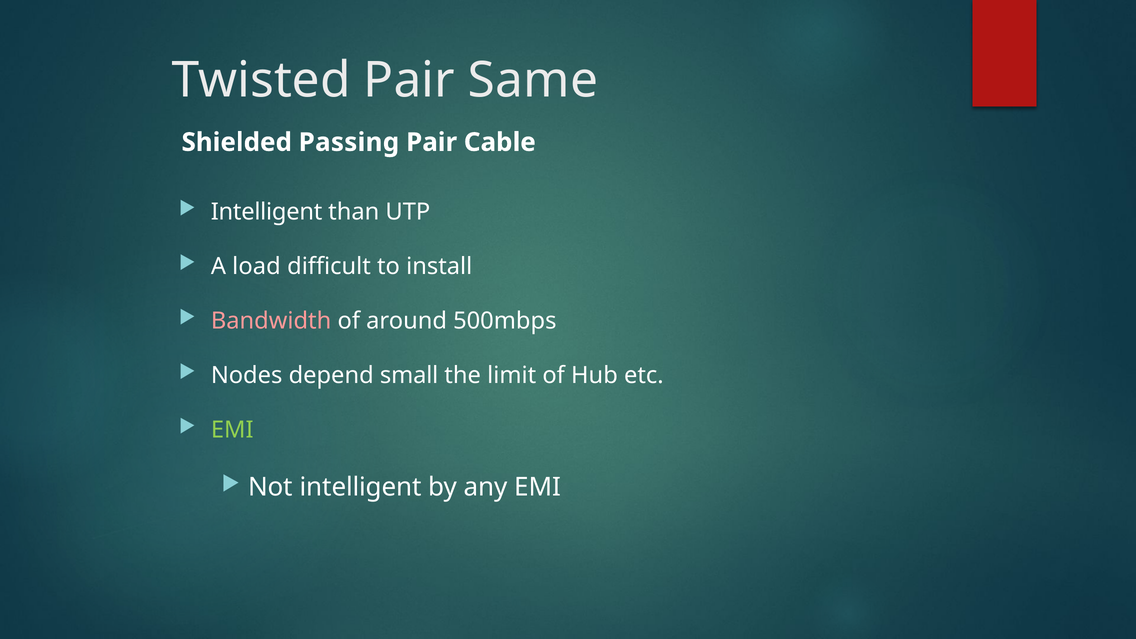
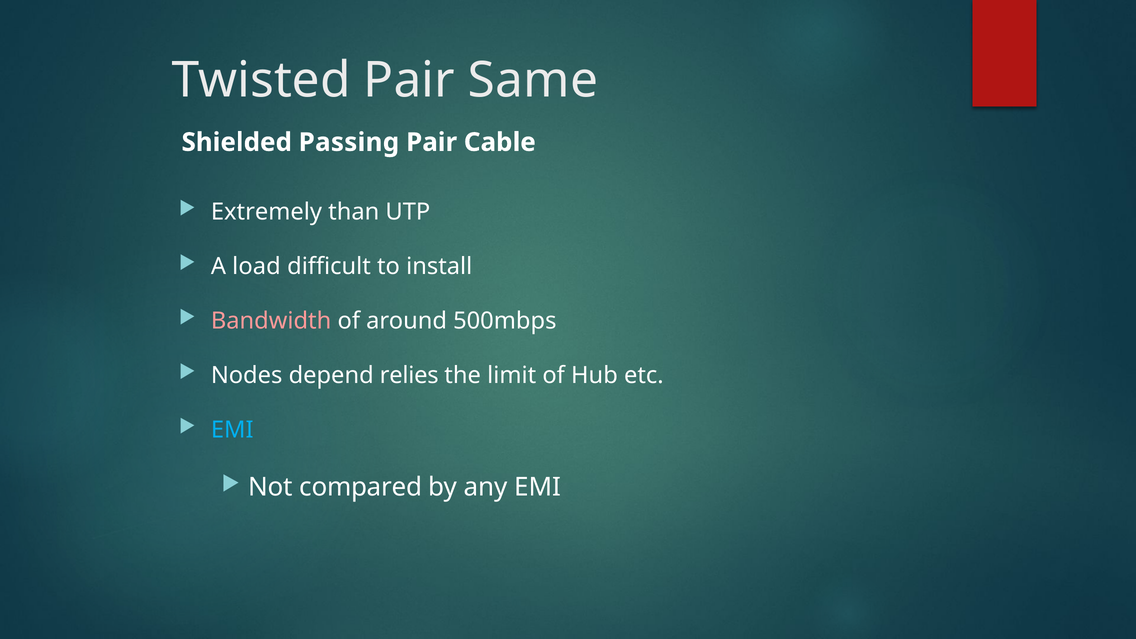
Intelligent at (267, 212): Intelligent -> Extremely
small: small -> relies
EMI at (232, 430) colour: light green -> light blue
Not intelligent: intelligent -> compared
